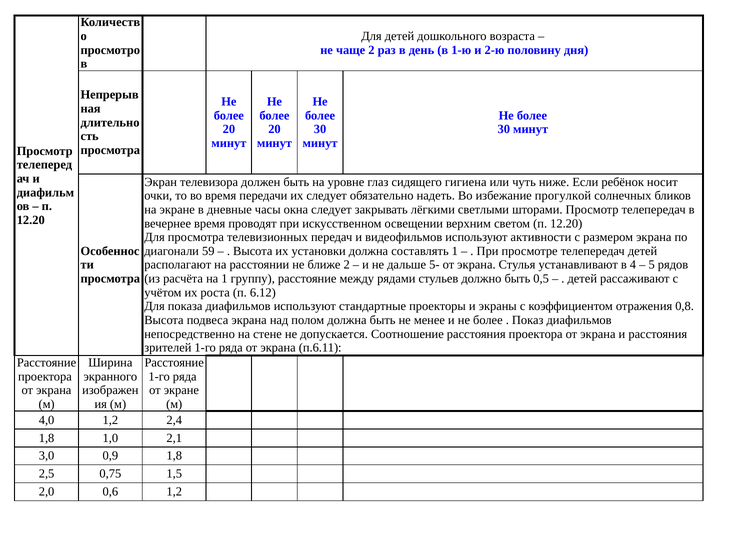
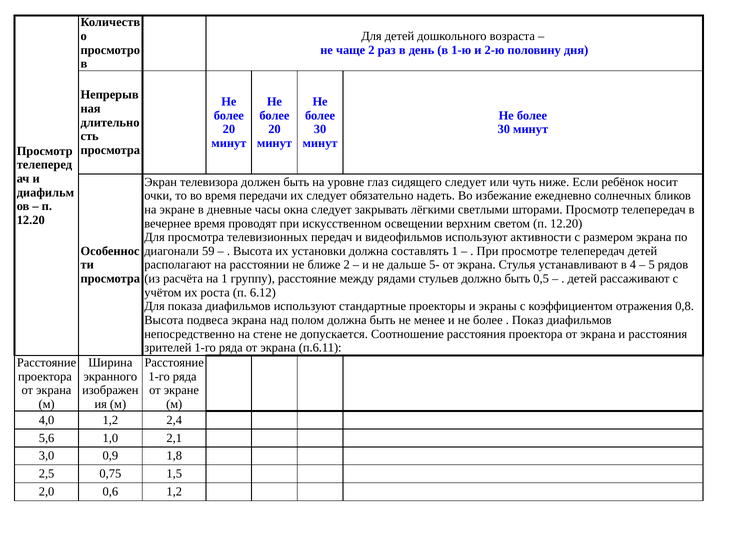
сидящего гигиена: гигиена -> следует
прогулкой: прогулкой -> ежедневно
1,8 at (47, 438): 1,8 -> 5,6
